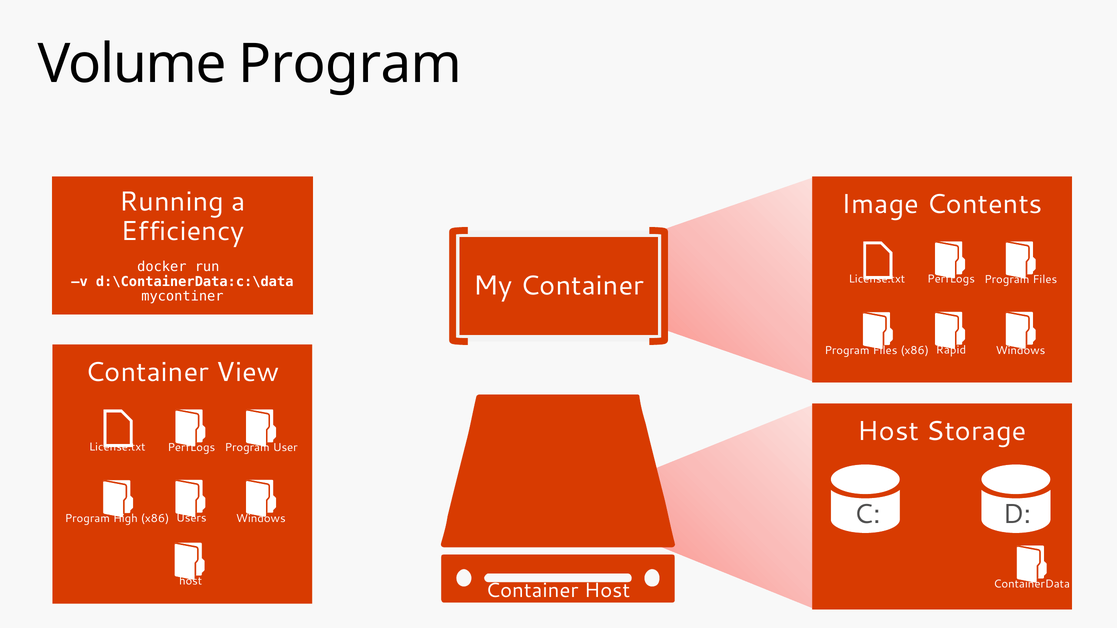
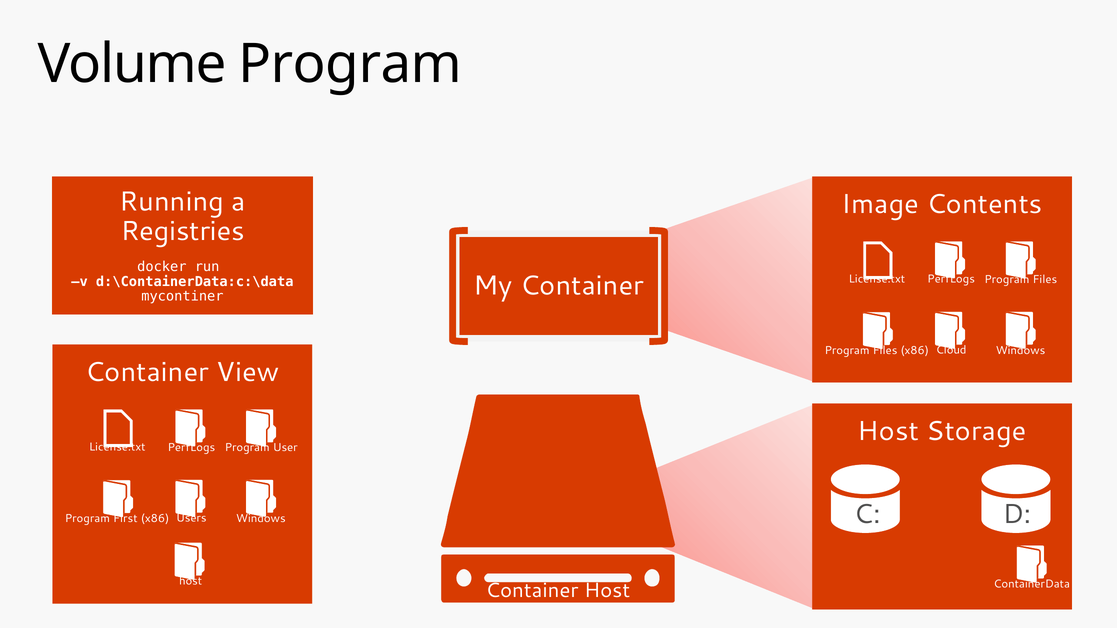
Efficiency: Efficiency -> Registries
Rapid: Rapid -> Cloud
High: High -> First
